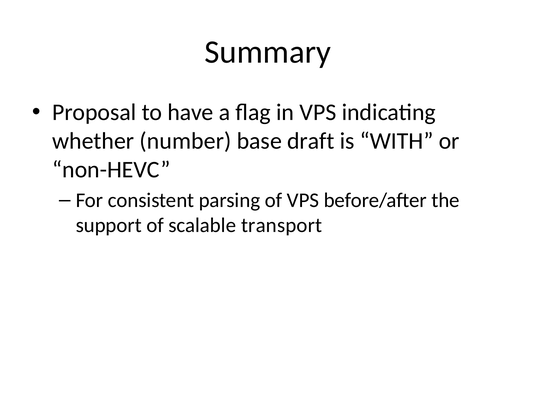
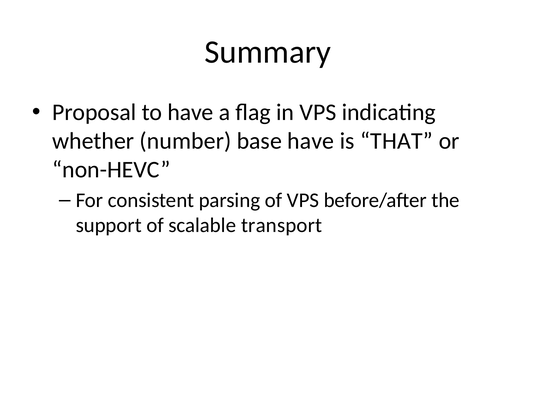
base draft: draft -> have
WITH: WITH -> THAT
